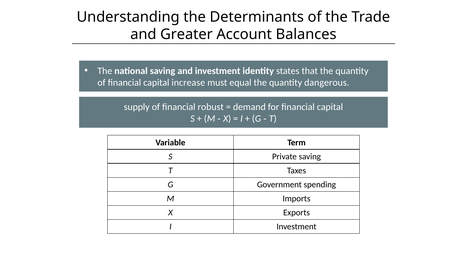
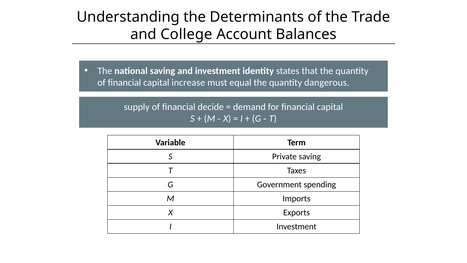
Greater: Greater -> College
robust: robust -> decide
